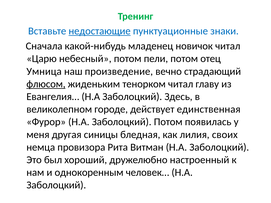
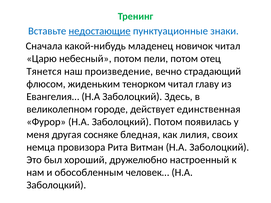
Умница: Умница -> Тянется
флюсом underline: present -> none
синицы: синицы -> сосняке
однокоренным: однокоренным -> обособленным
